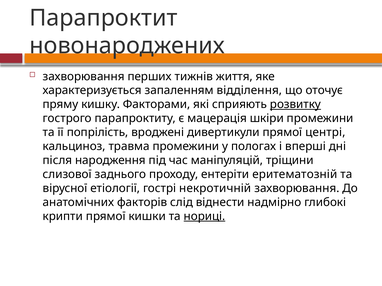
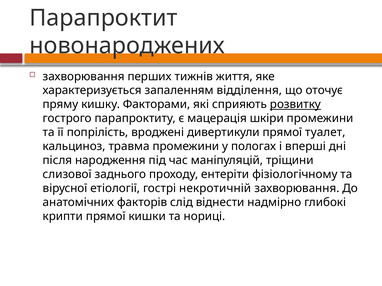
центрі: центрі -> туалет
еритематозній: еритематозній -> фізіологічному
нориці underline: present -> none
